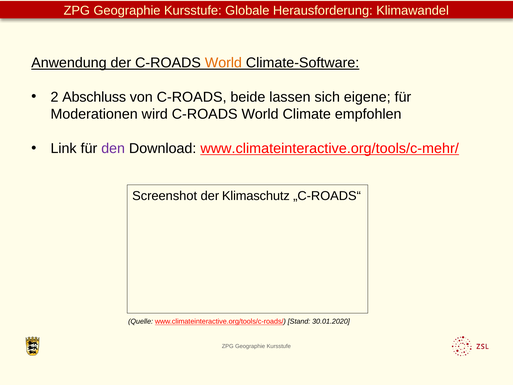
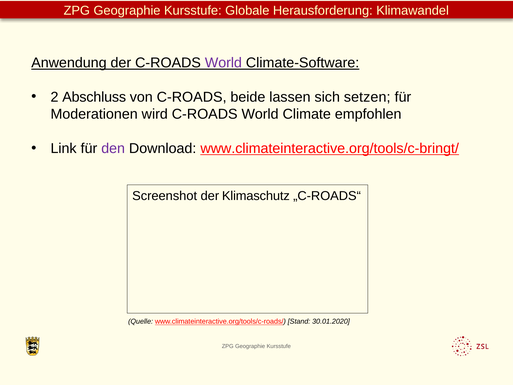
World at (223, 63) colour: orange -> purple
eigene: eigene -> setzen
www.climateinteractive.org/tools/c-mehr/: www.climateinteractive.org/tools/c-mehr/ -> www.climateinteractive.org/tools/c-bringt/
